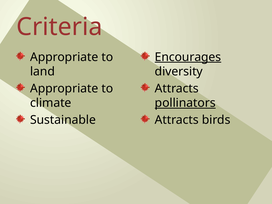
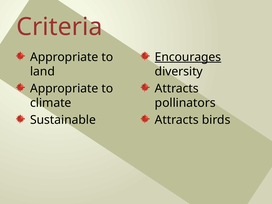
pollinators underline: present -> none
